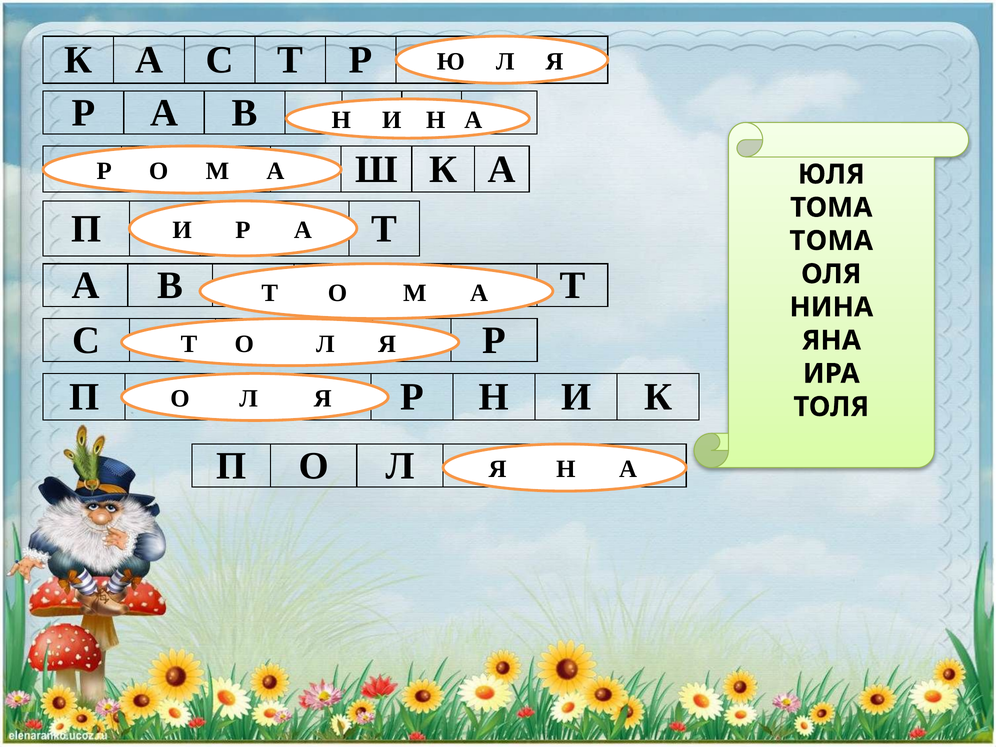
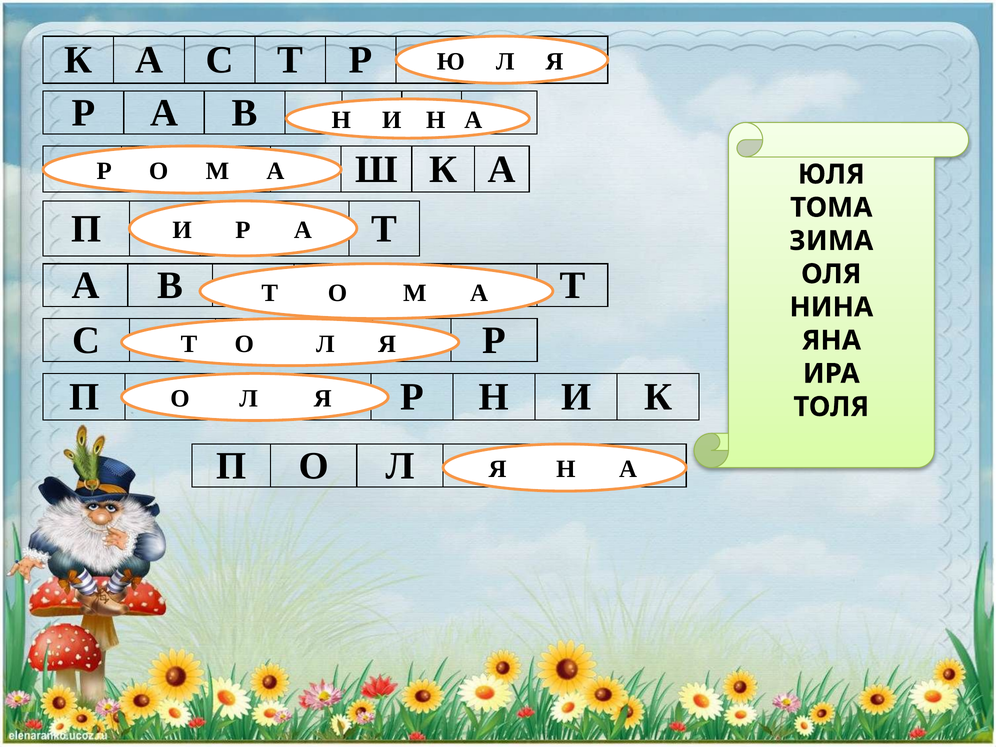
ТОМА at (831, 241): ТОМА -> ЗИМА
